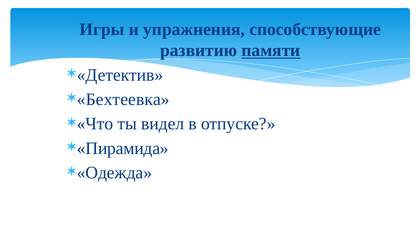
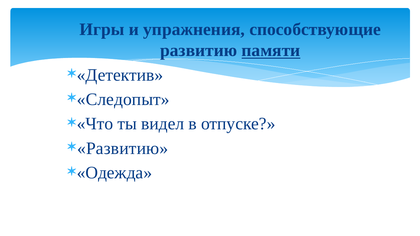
Бехтеевка: Бехтеевка -> Следопыт
Пирамида at (123, 148): Пирамида -> Развитию
